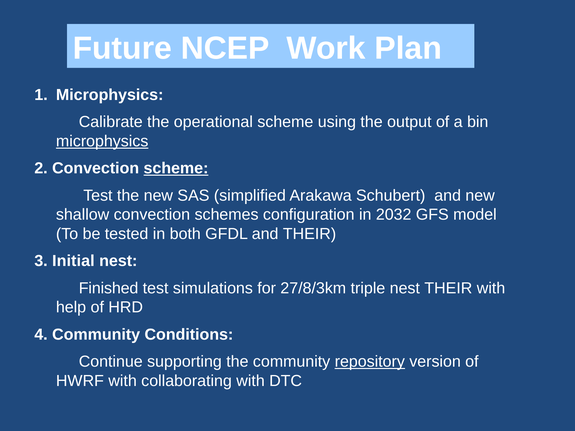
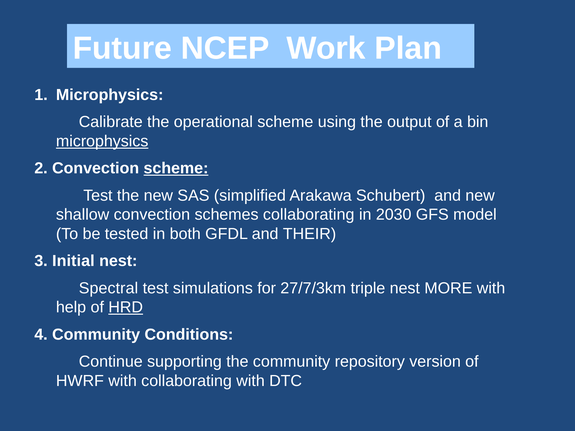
schemes configuration: configuration -> collaborating
2032: 2032 -> 2030
Finished: Finished -> Spectral
27/8/3km: 27/8/3km -> 27/7/3km
nest THEIR: THEIR -> MORE
HRD underline: none -> present
repository underline: present -> none
